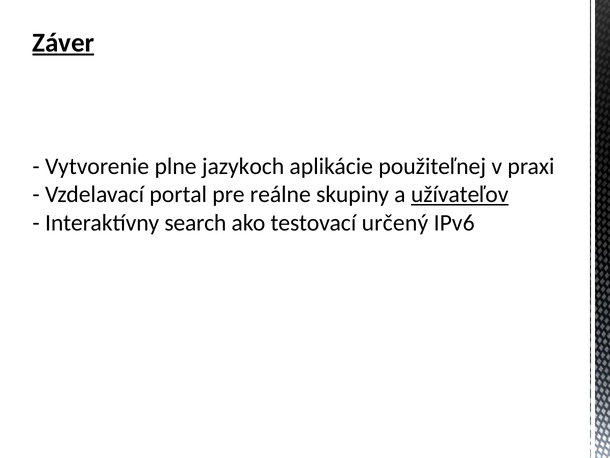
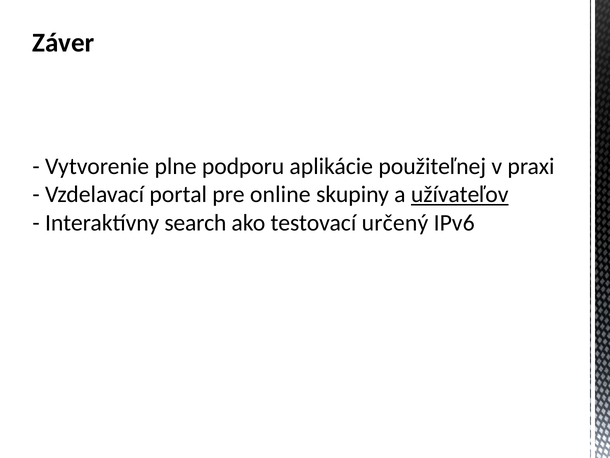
Záver underline: present -> none
jazykoch: jazykoch -> podporu
reálne: reálne -> online
